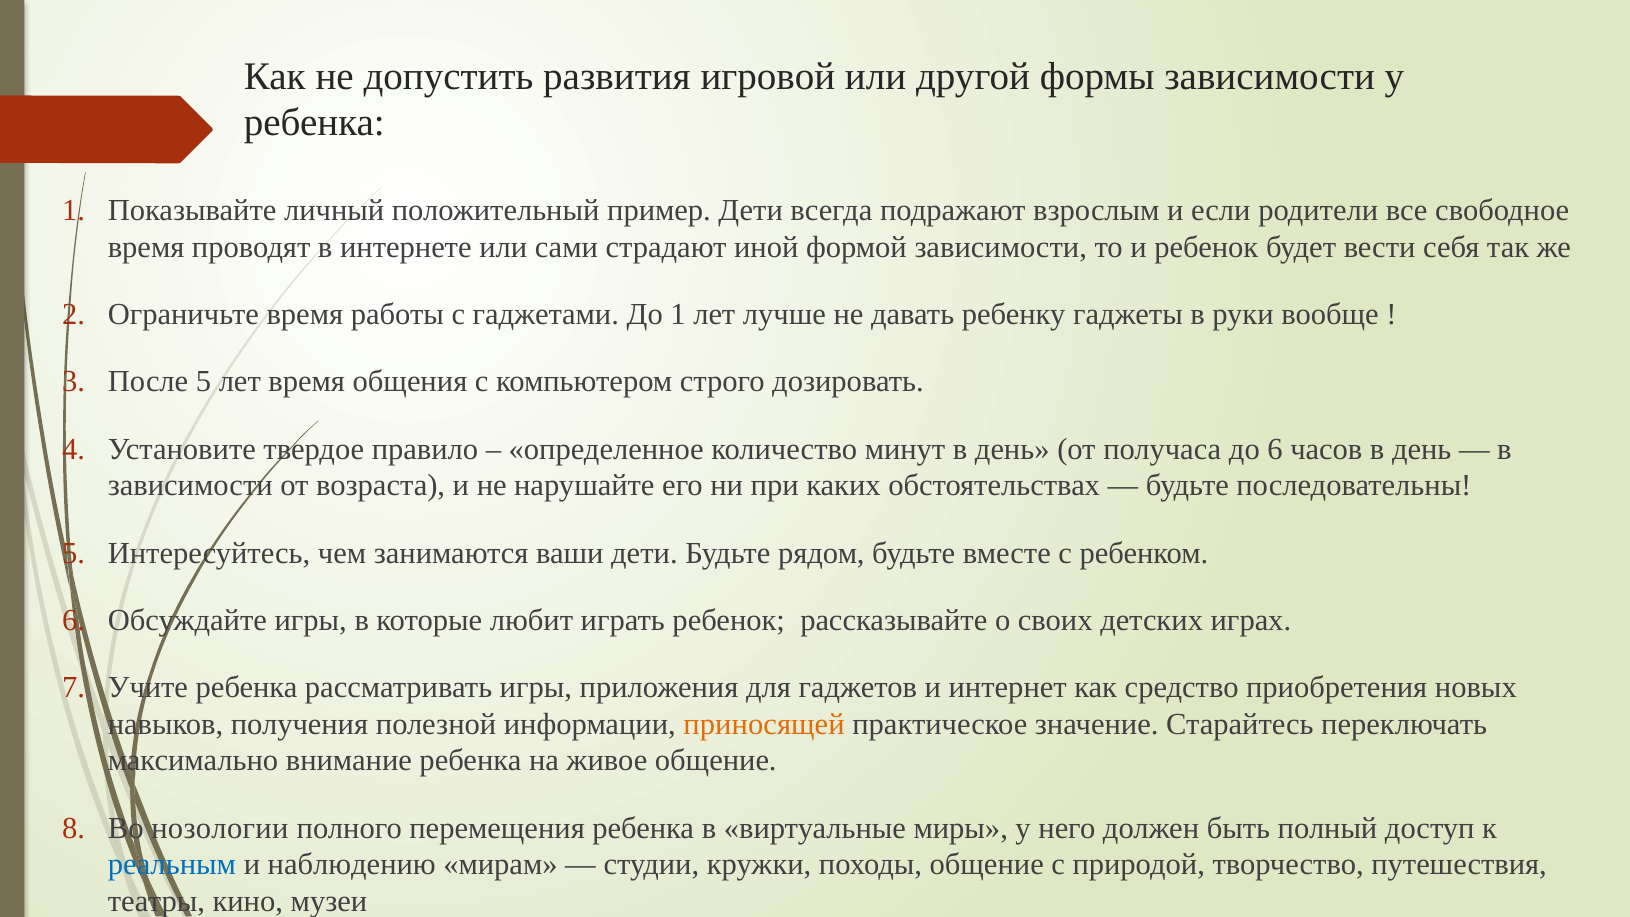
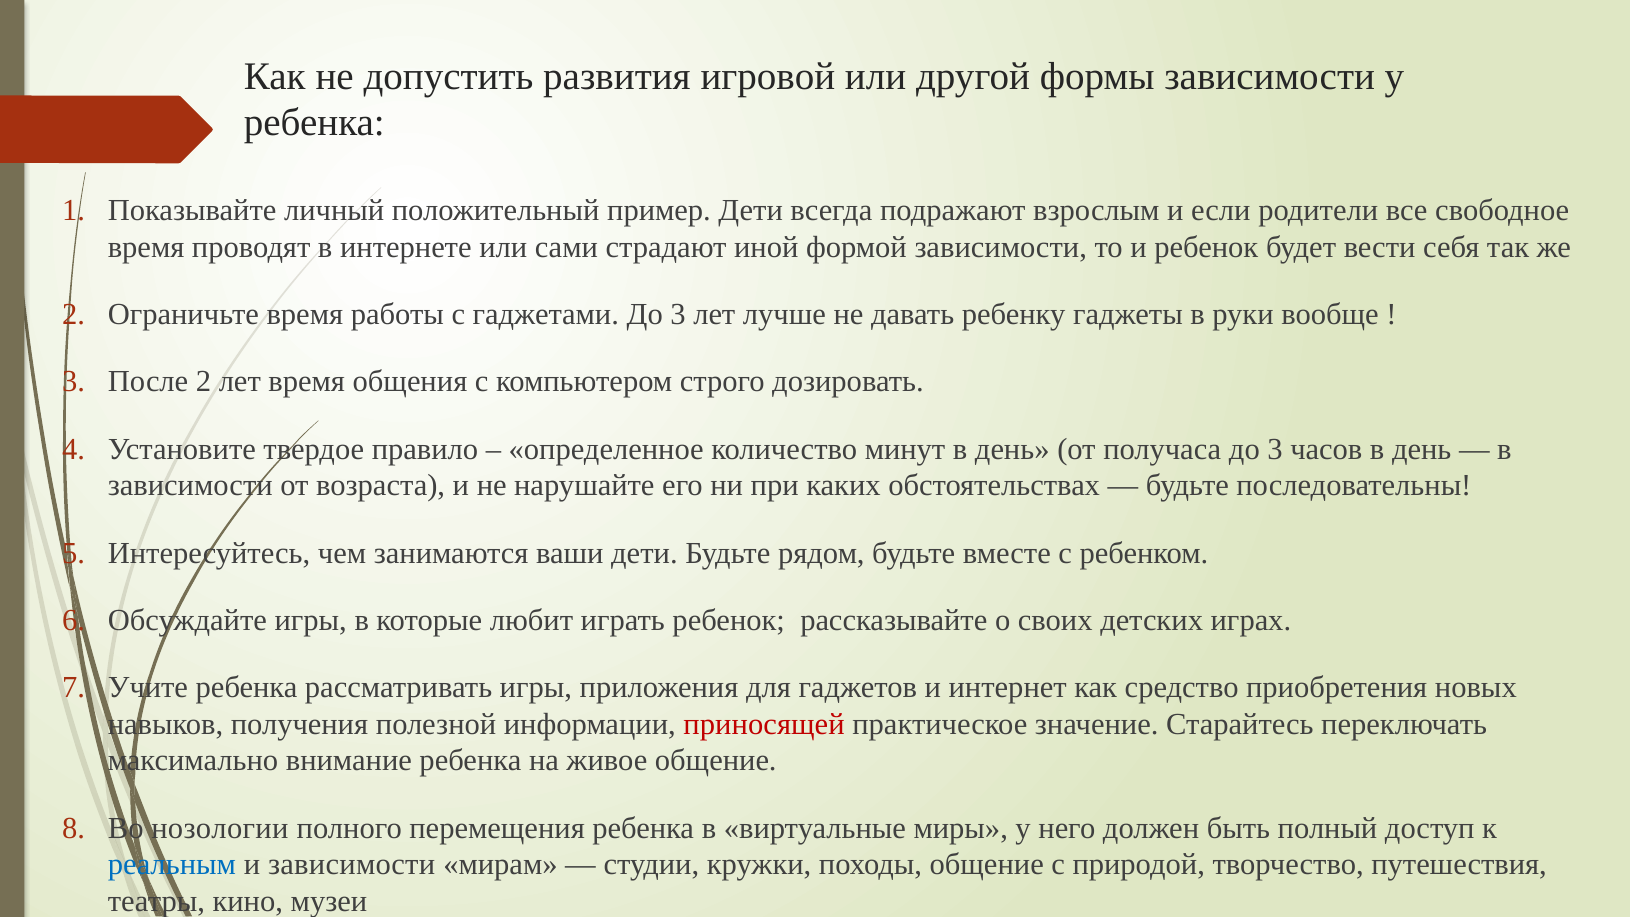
гаджетами До 1: 1 -> 3
После 5: 5 -> 2
получаса до 6: 6 -> 3
приносящей colour: orange -> red
и наблюдению: наблюдению -> зависимости
